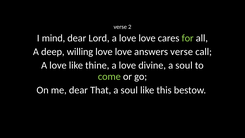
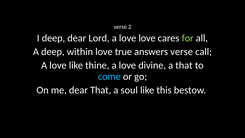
I mind: mind -> deep
willing: willing -> within
love at (123, 52): love -> true
divine a soul: soul -> that
come colour: light green -> light blue
